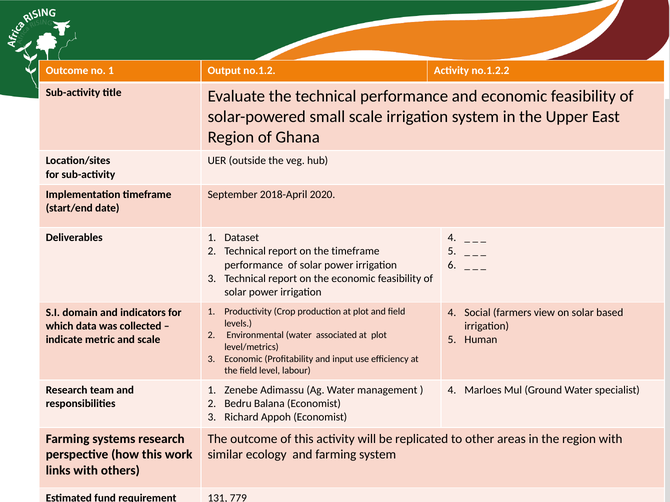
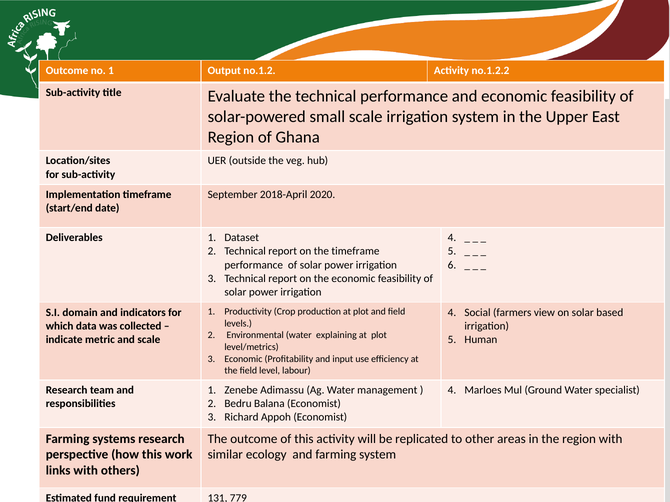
associated: associated -> explaining
